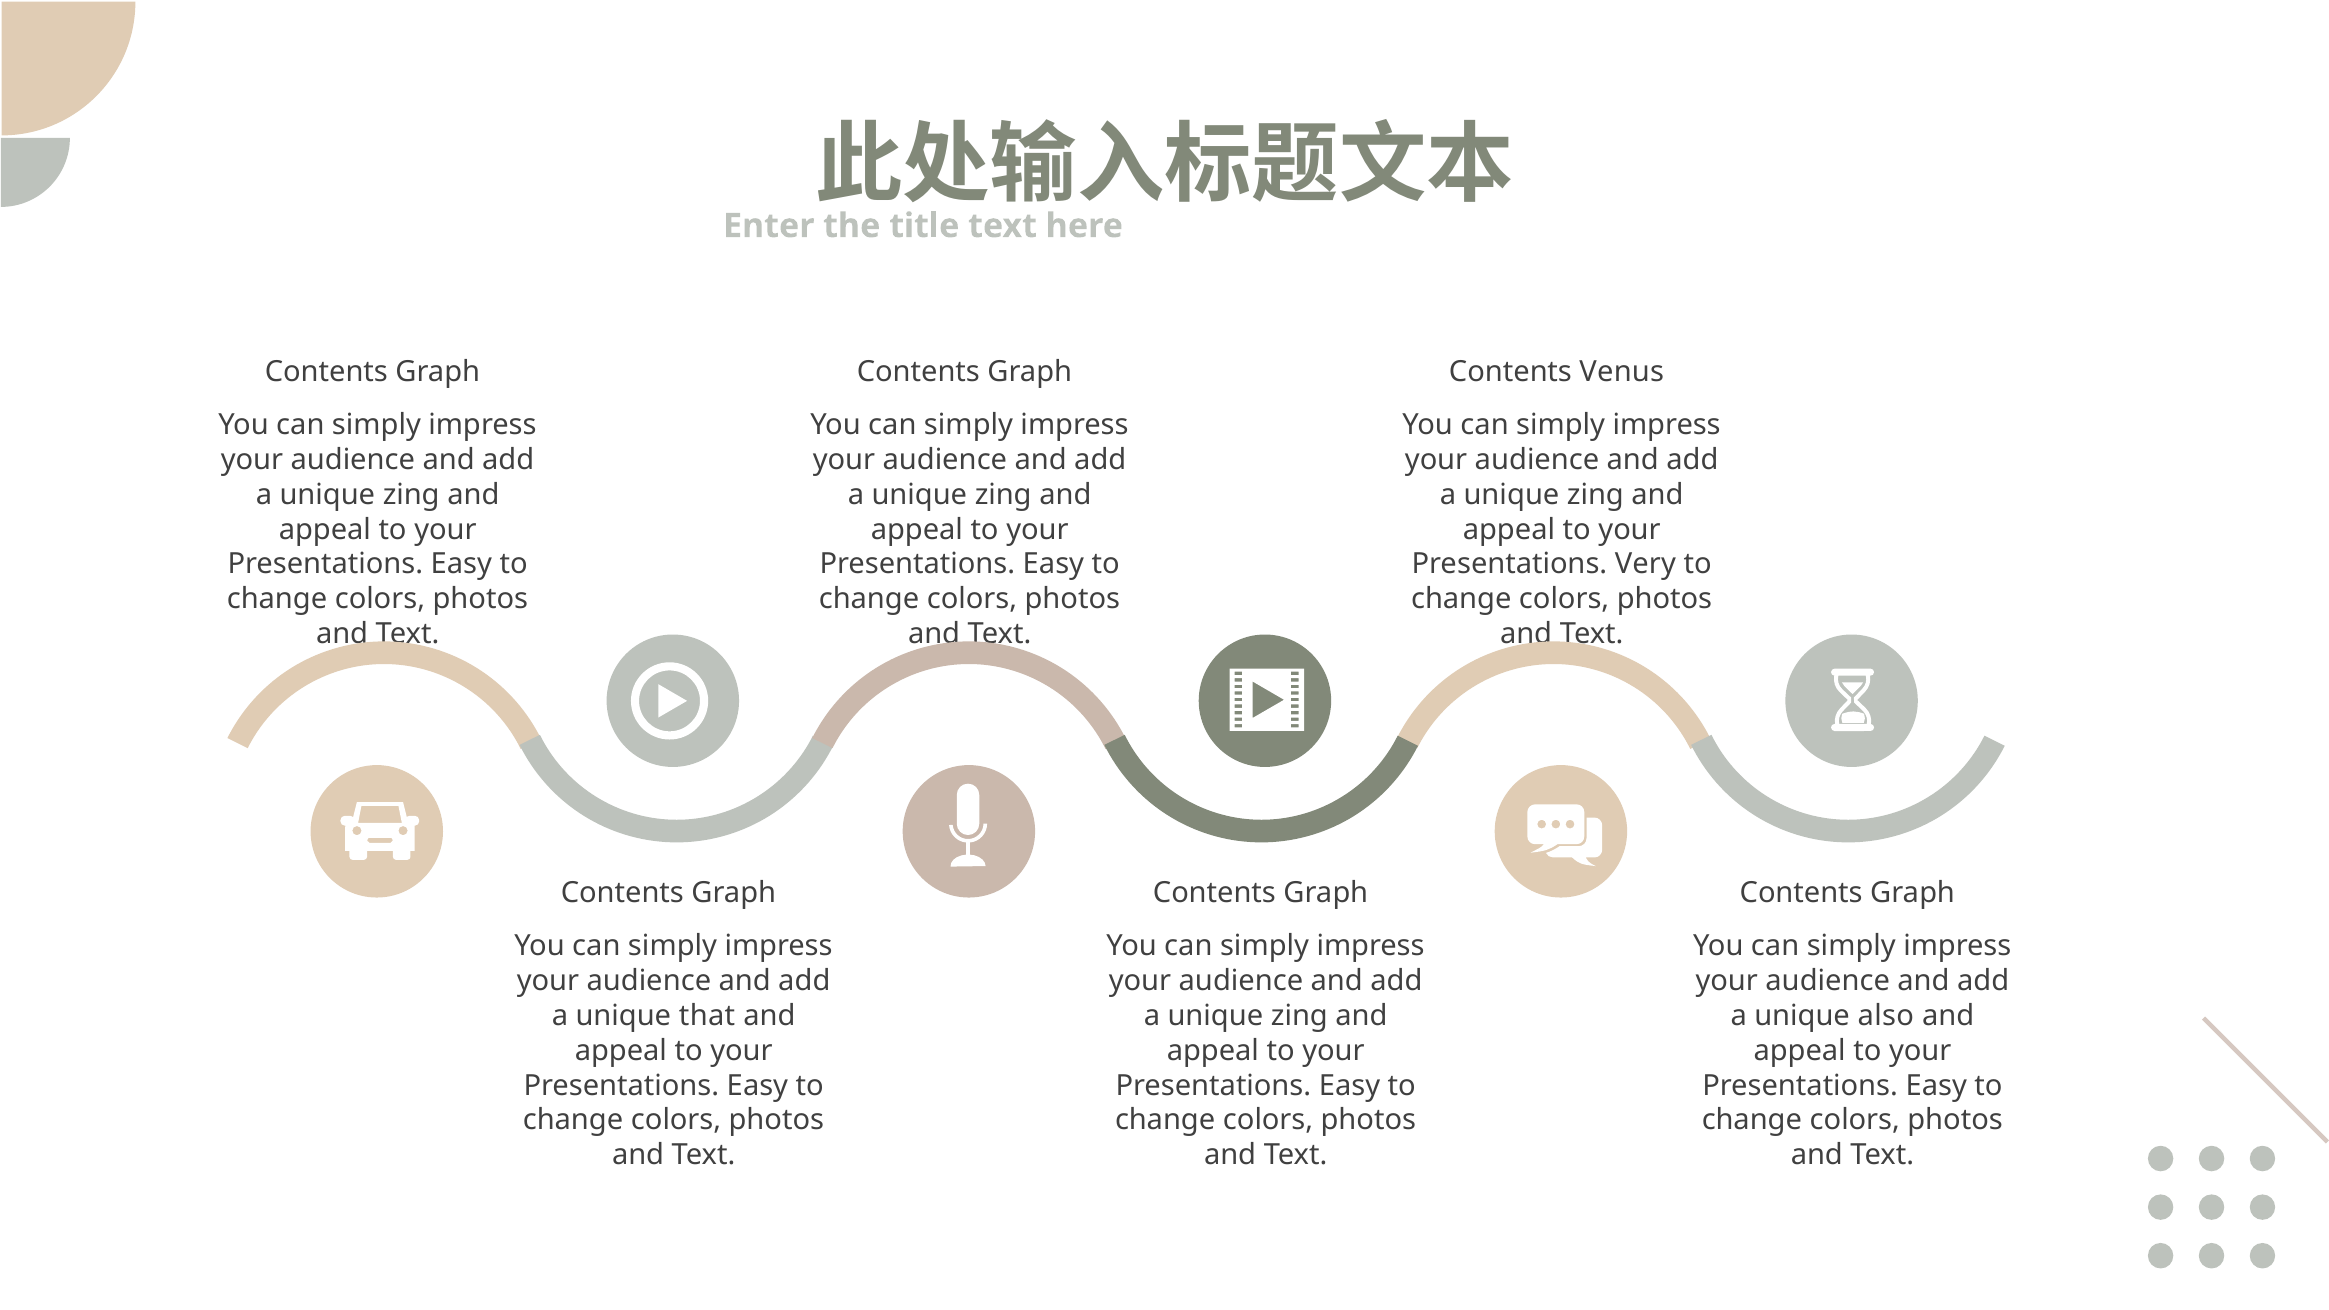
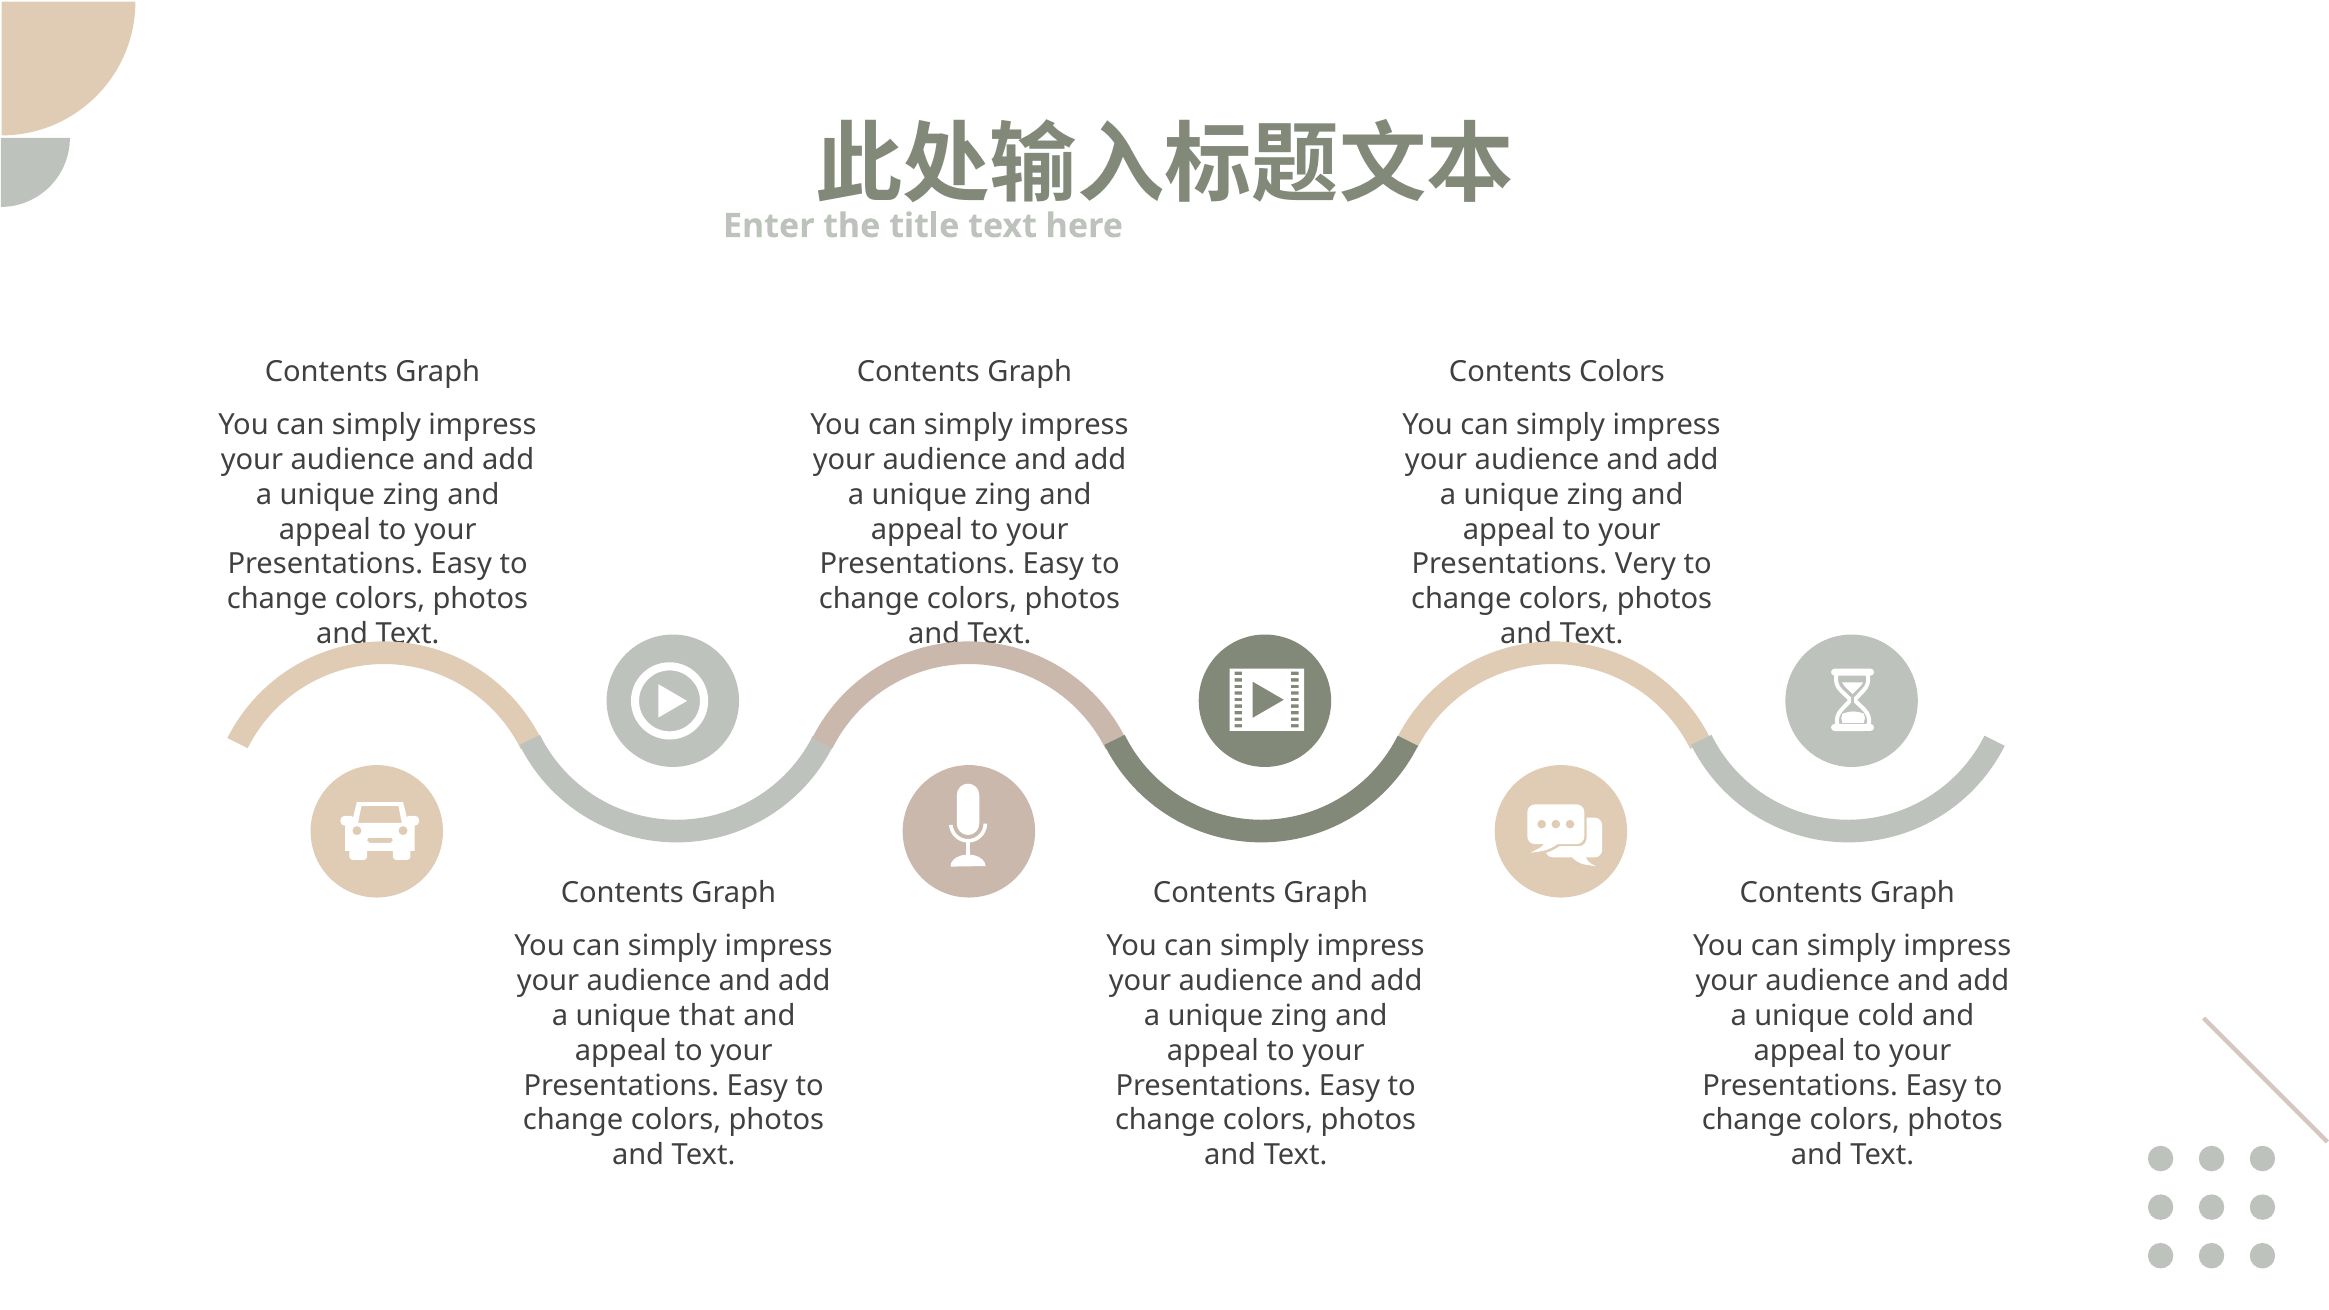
Contents Venus: Venus -> Colors
also: also -> cold
